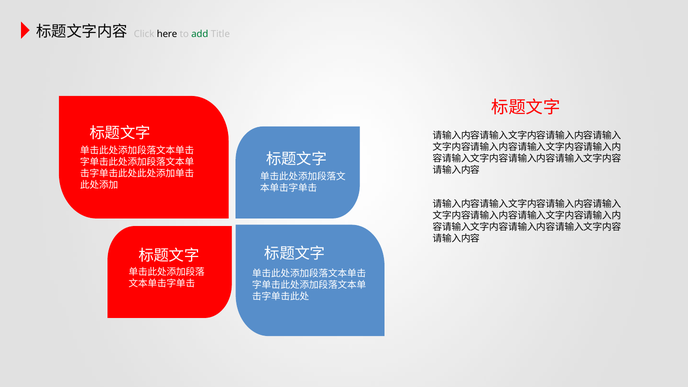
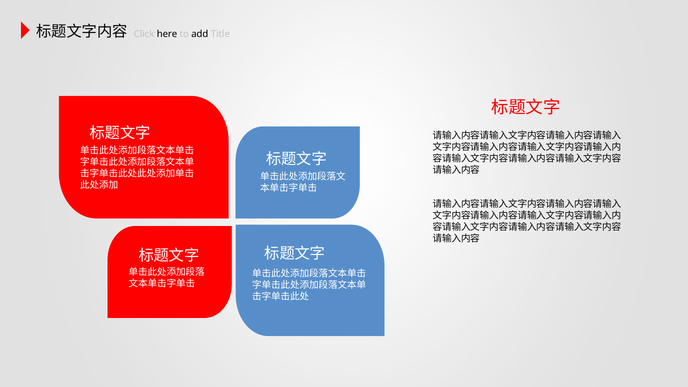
add colour: green -> black
